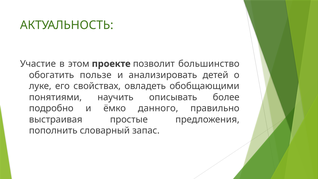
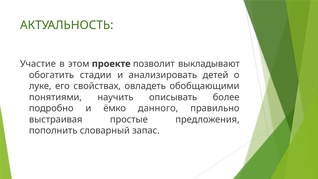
большинство: большинство -> выкладывают
пользе: пользе -> стадии
